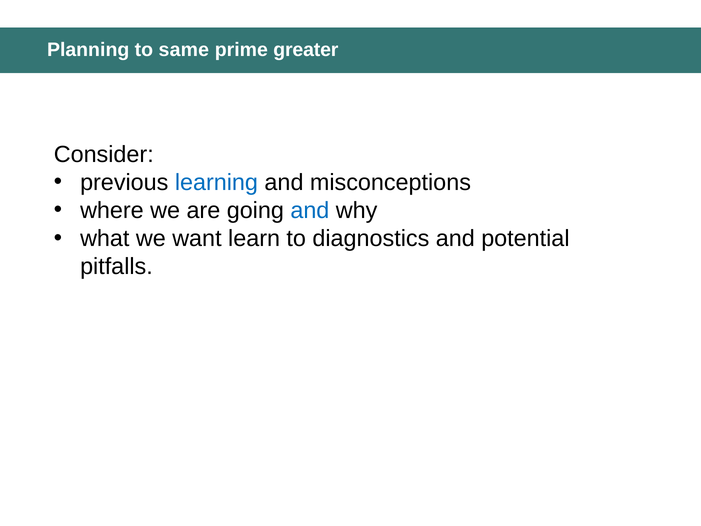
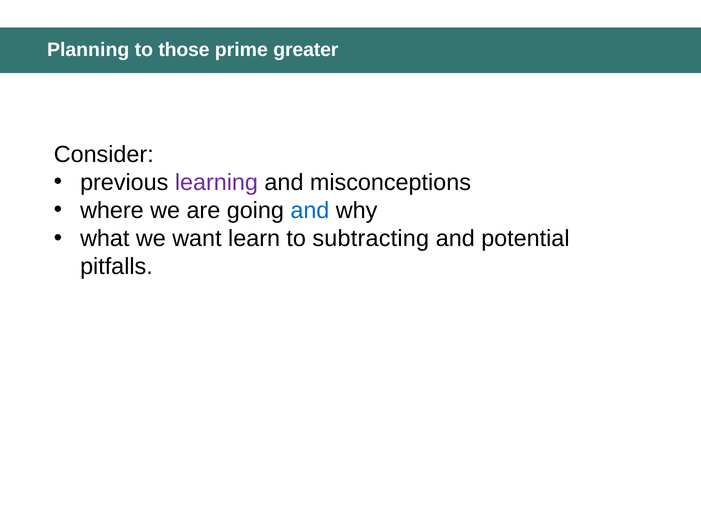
same: same -> those
learning colour: blue -> purple
diagnostics: diagnostics -> subtracting
